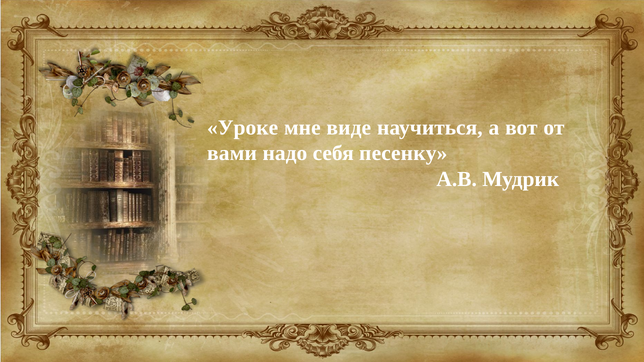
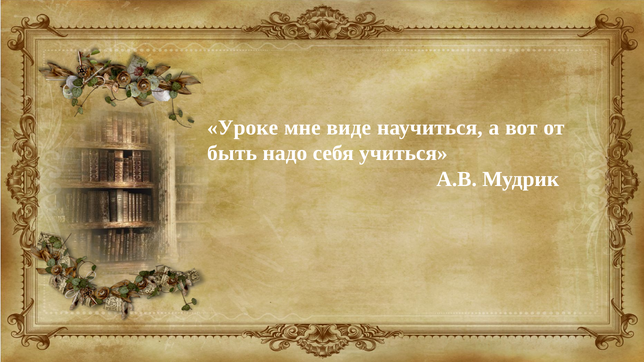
вами: вами -> быть
песенку: песенку -> учиться
